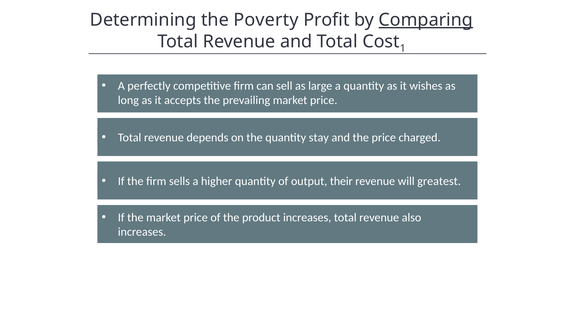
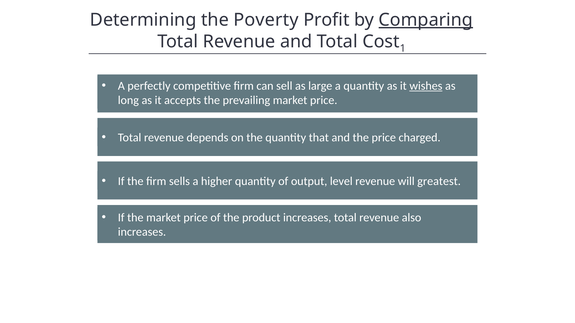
wishes underline: none -> present
stay: stay -> that
their: their -> level
